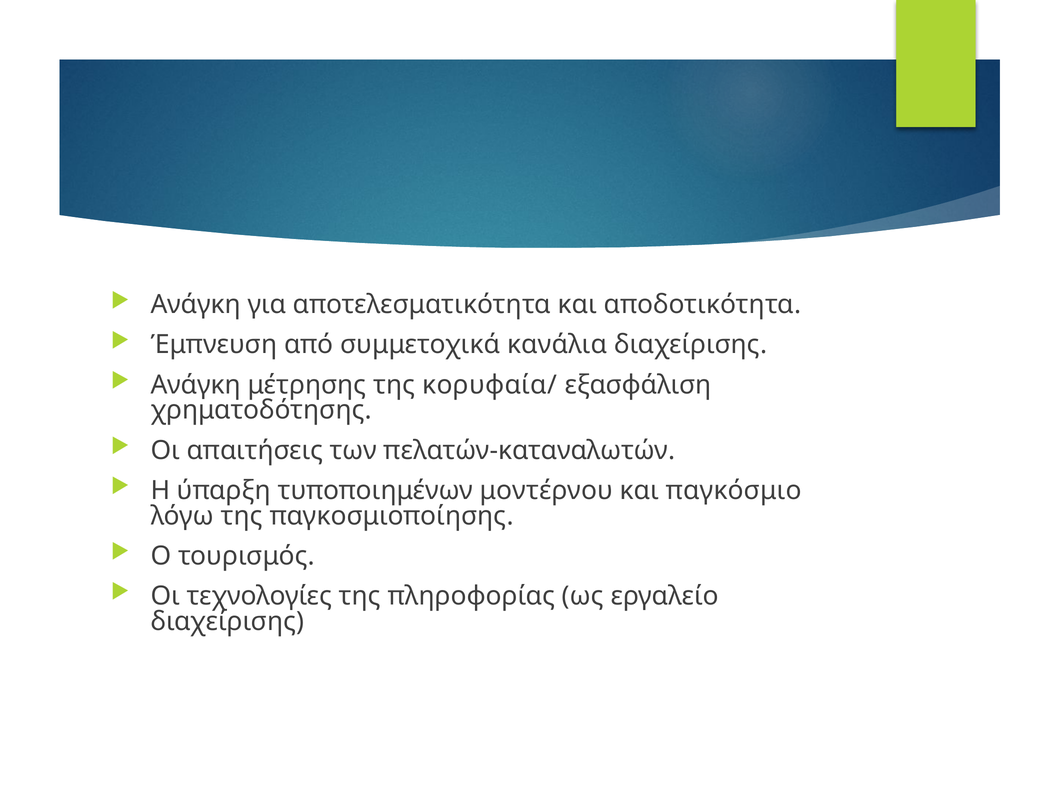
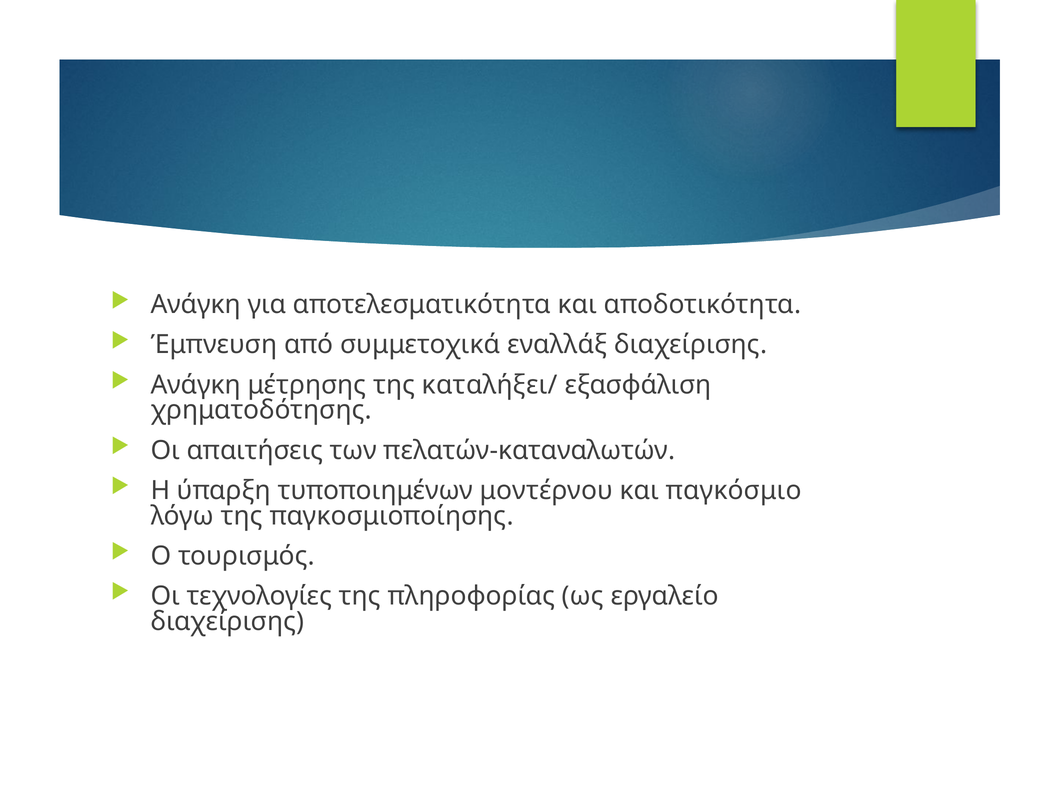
κανάλια: κανάλια -> εναλλάξ
κορυφαία/: κορυφαία/ -> καταλήξει/
